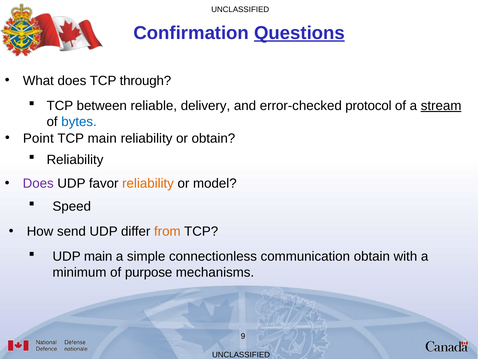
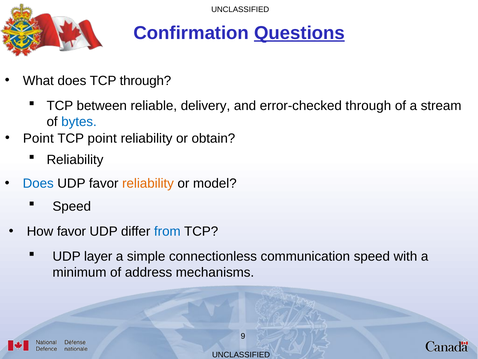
error-checked protocol: protocol -> through
stream underline: present -> none
TCP main: main -> point
Does at (38, 183) colour: purple -> blue
How send: send -> favor
from colour: orange -> blue
UDP main: main -> layer
communication obtain: obtain -> speed
purpose: purpose -> address
